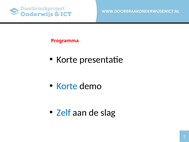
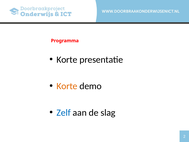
Korte at (67, 86) colour: blue -> orange
